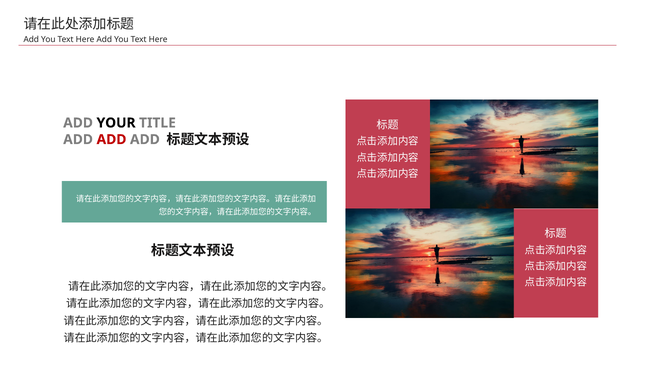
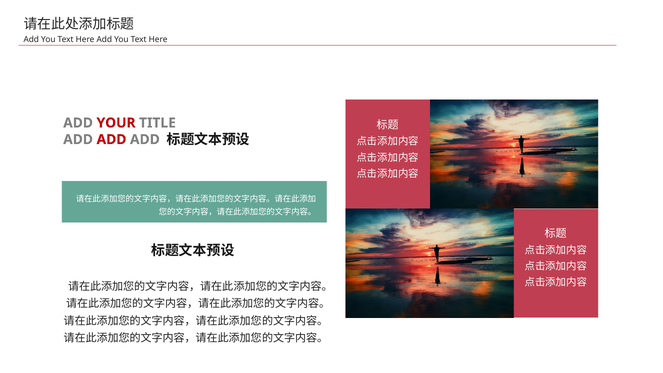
YOUR colour: black -> red
